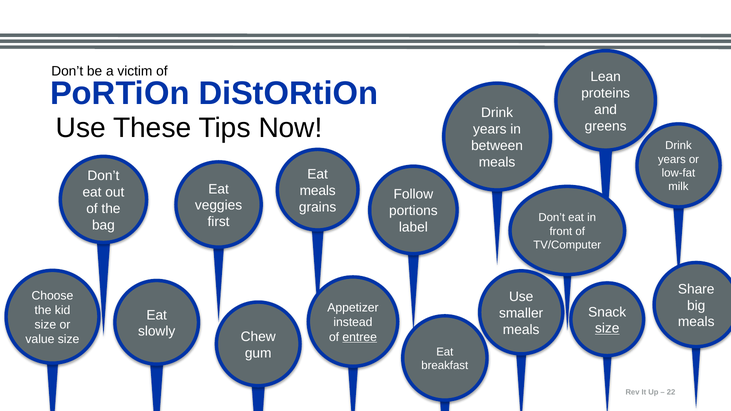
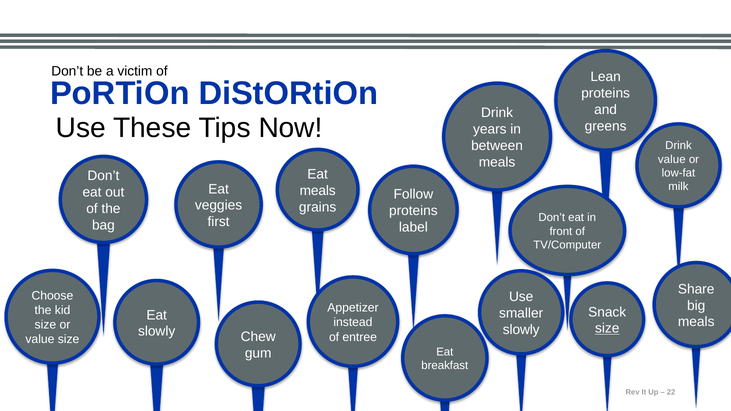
years at (672, 159): years -> value
portions at (413, 211): portions -> proteins
meals at (521, 330): meals -> slowly
entree underline: present -> none
